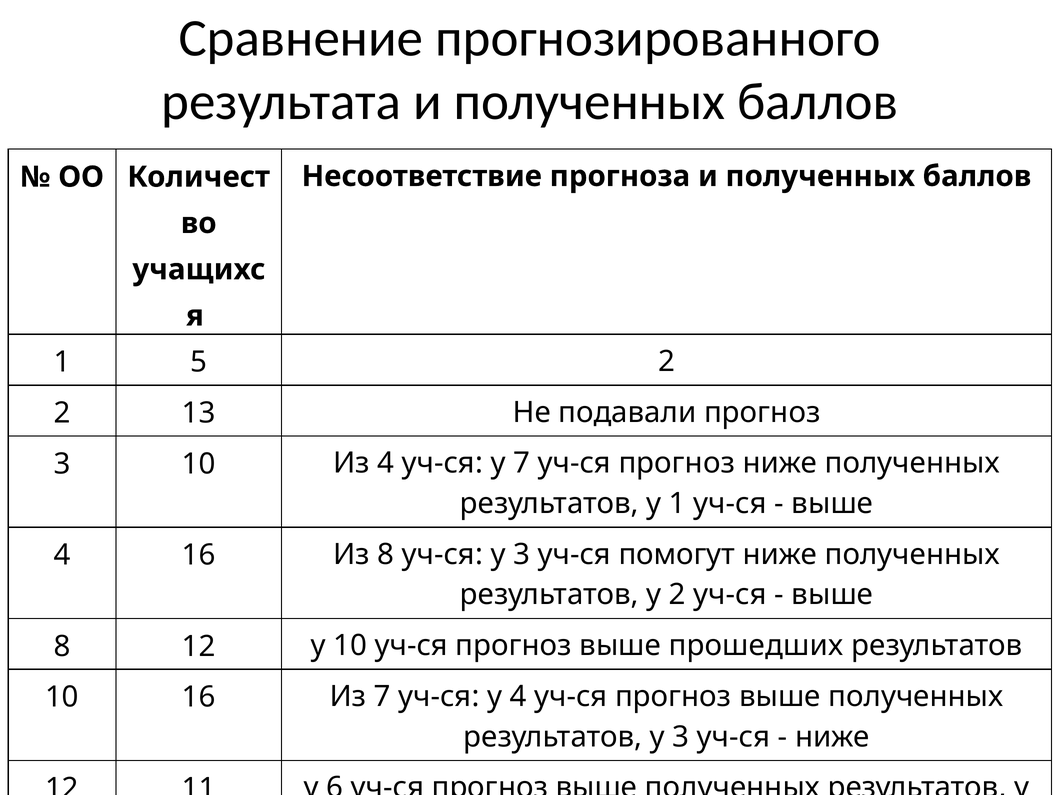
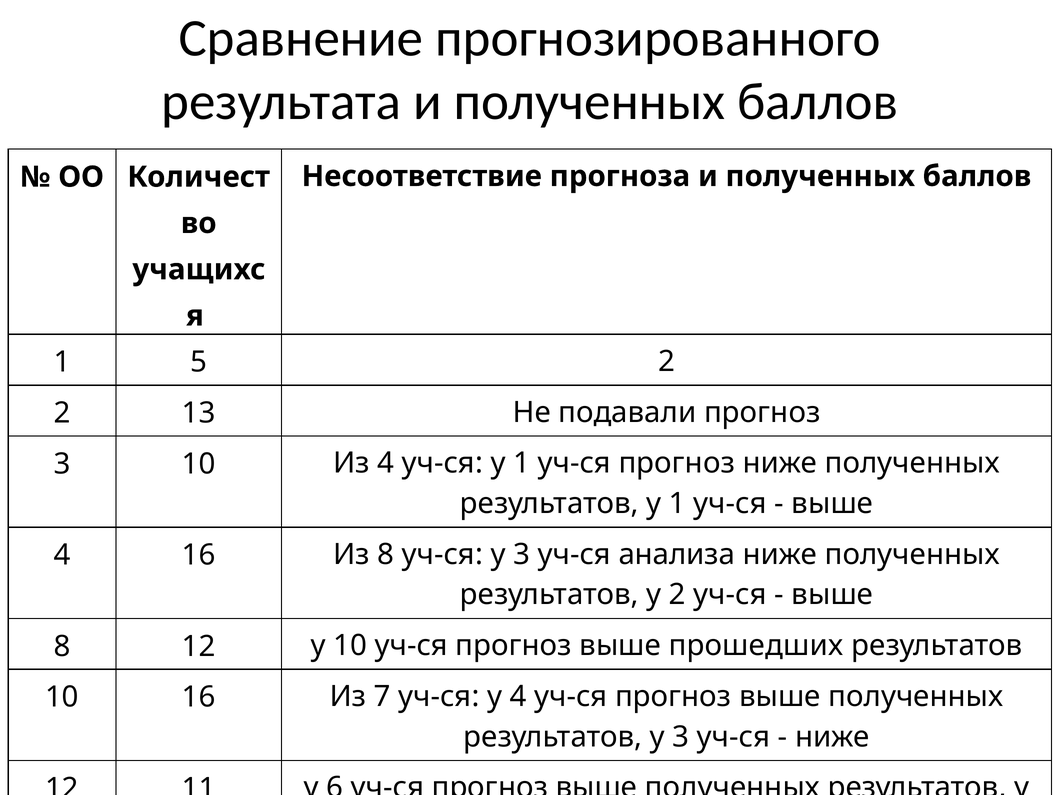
уч-ся у 7: 7 -> 1
помогут: помогут -> анализа
